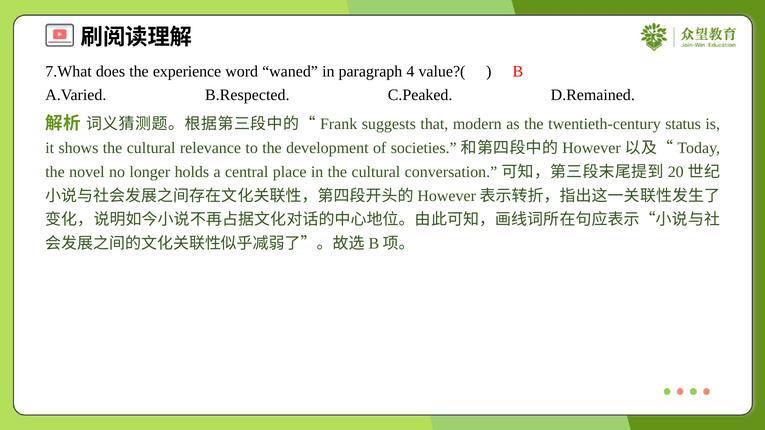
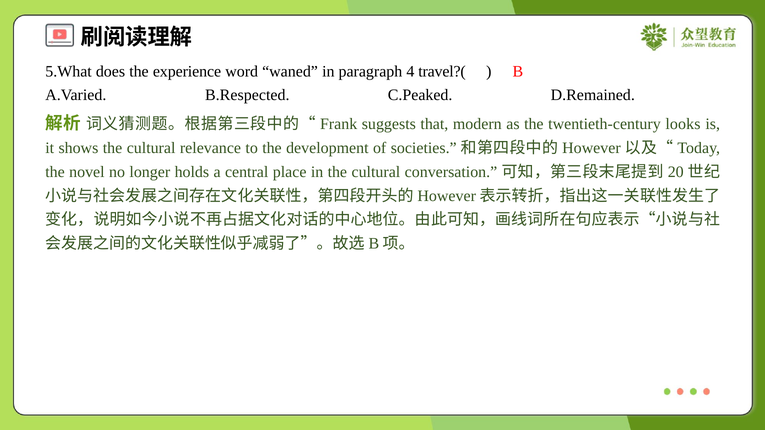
7.What: 7.What -> 5.What
value?(: value?( -> travel?(
status: status -> looks
